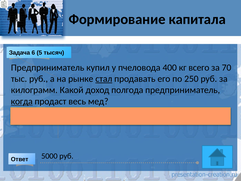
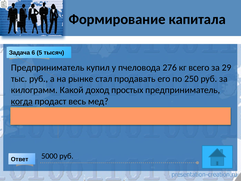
400: 400 -> 276
70: 70 -> 29
стал underline: present -> none
полгода: полгода -> простых
